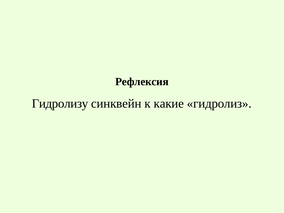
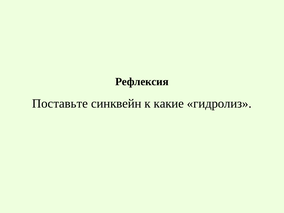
Гидролизу: Гидролизу -> Поставьте
